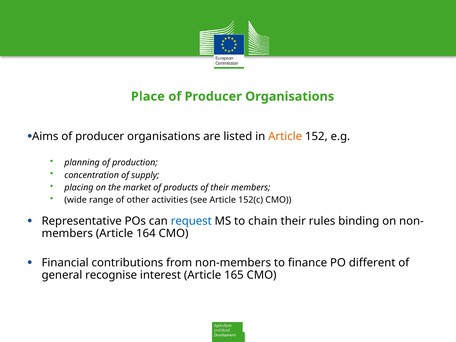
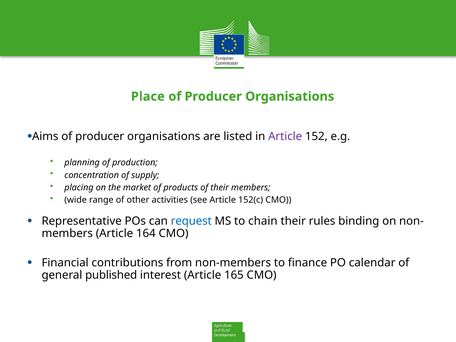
Article at (285, 137) colour: orange -> purple
different: different -> calendar
recognise: recognise -> published
